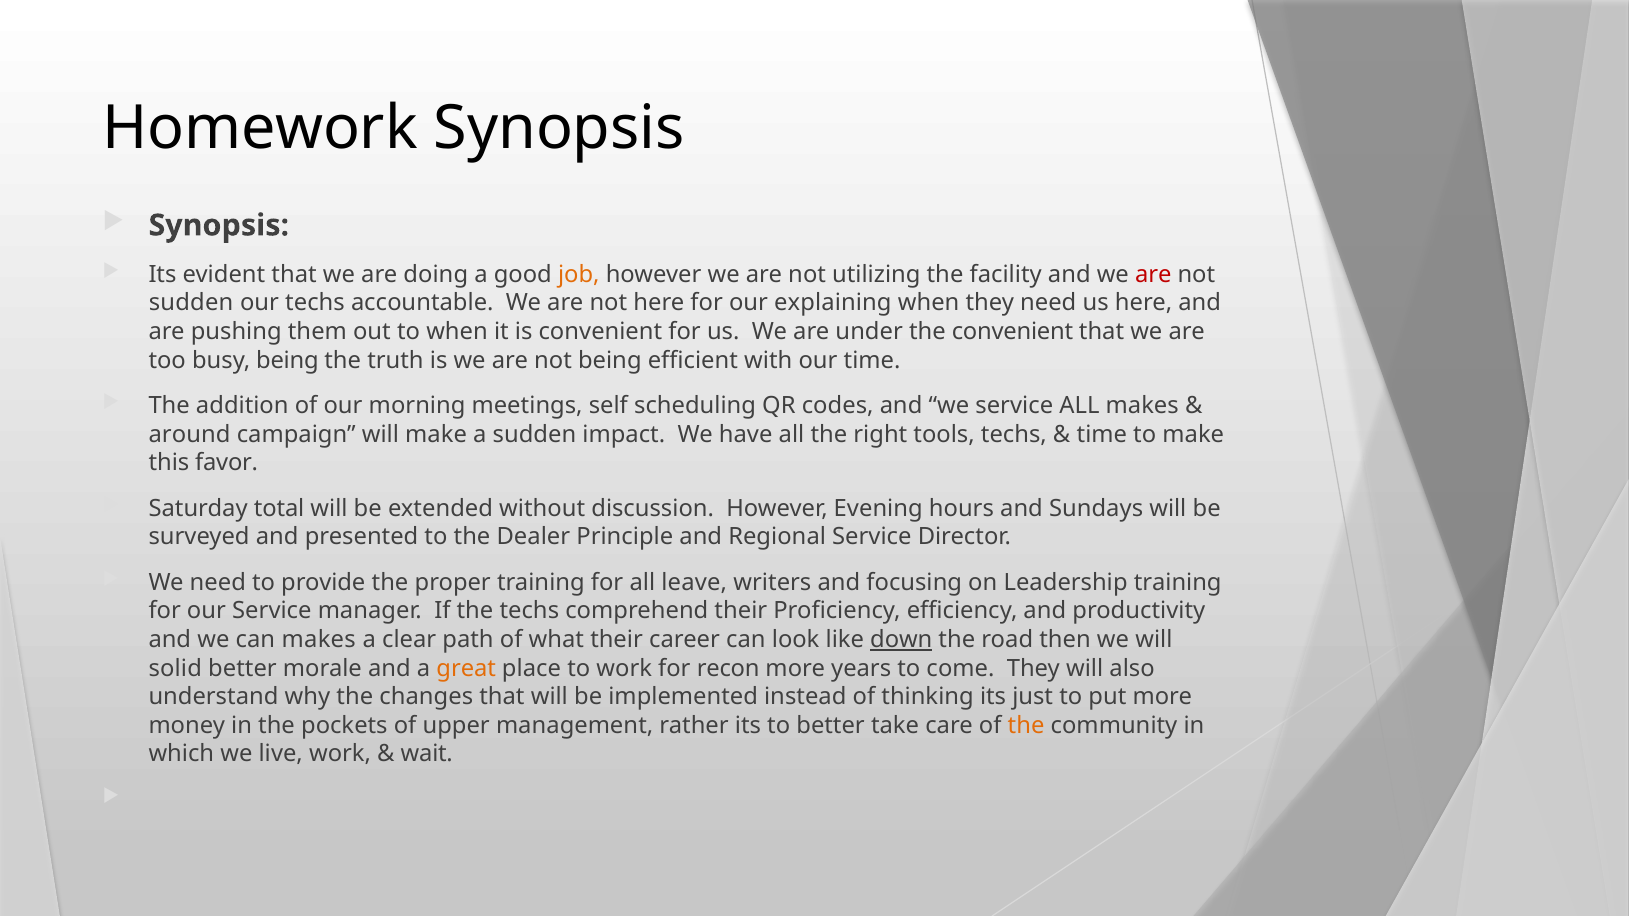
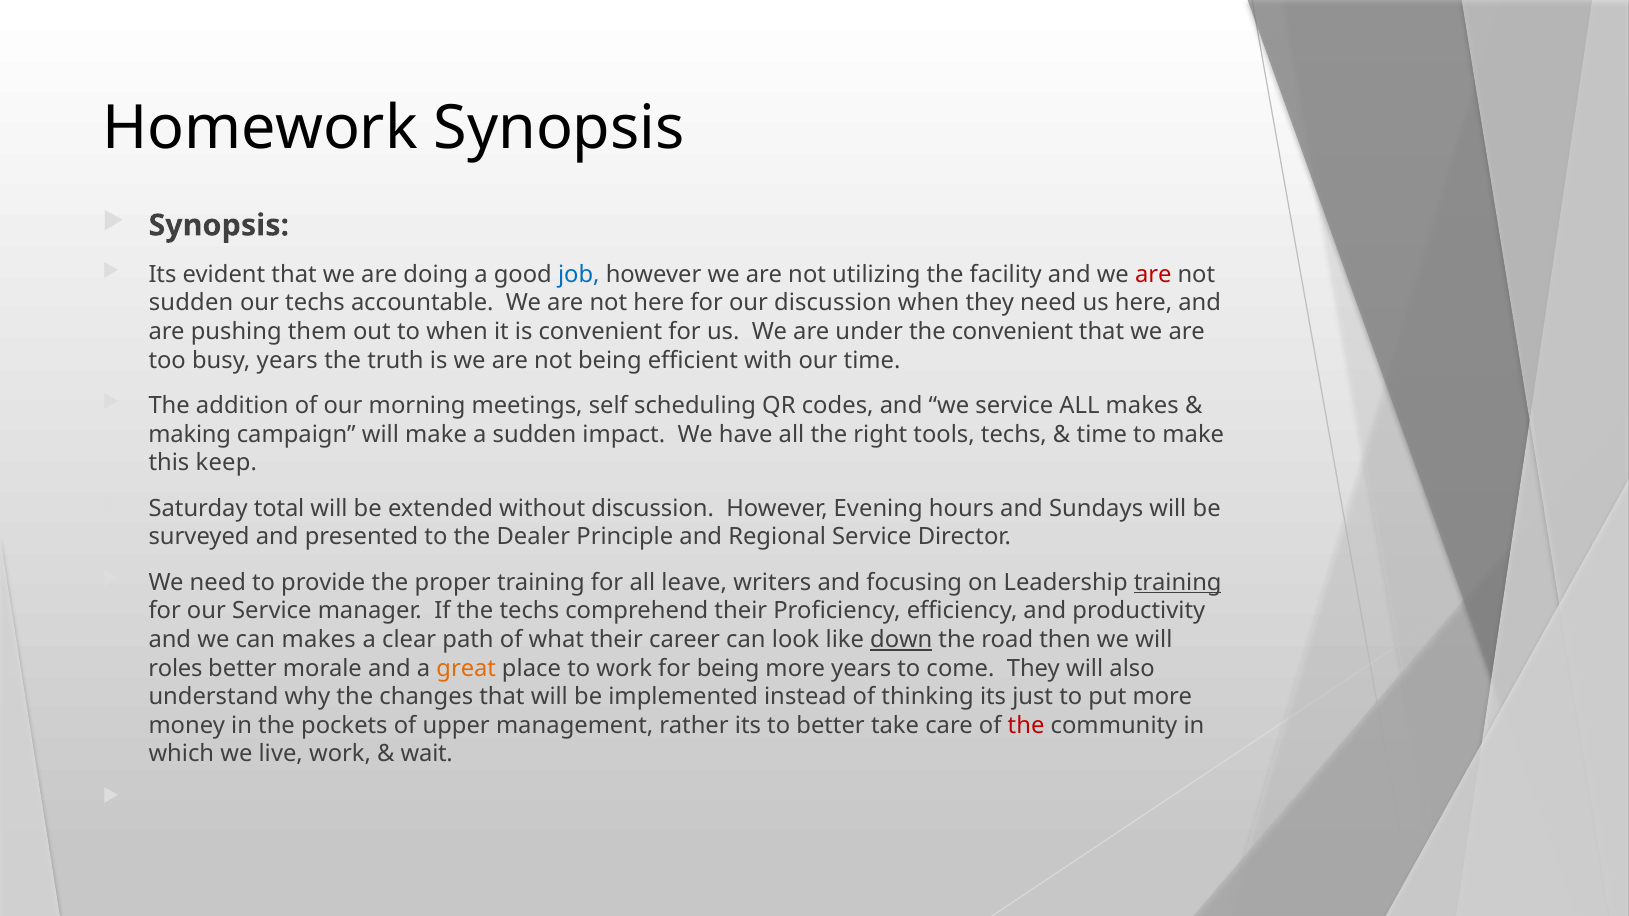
job colour: orange -> blue
our explaining: explaining -> discussion
busy being: being -> years
around: around -> making
favor: favor -> keep
training at (1178, 583) underline: none -> present
solid: solid -> roles
for recon: recon -> being
the at (1026, 726) colour: orange -> red
